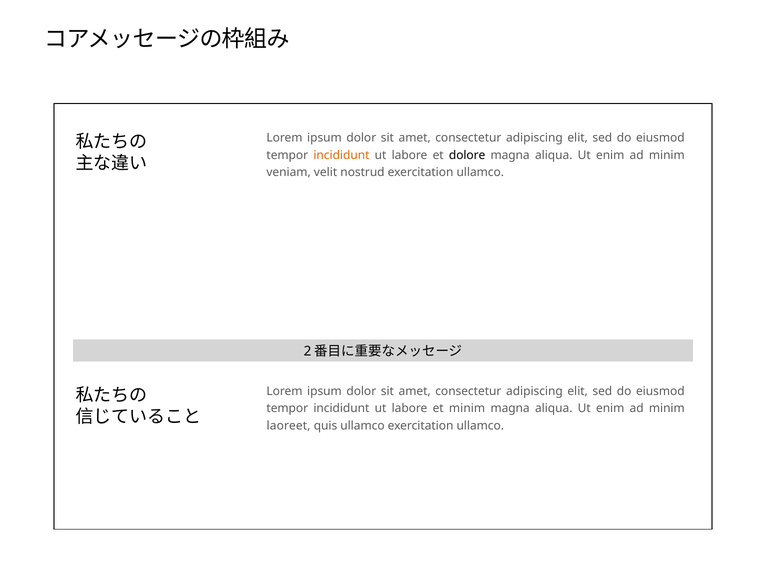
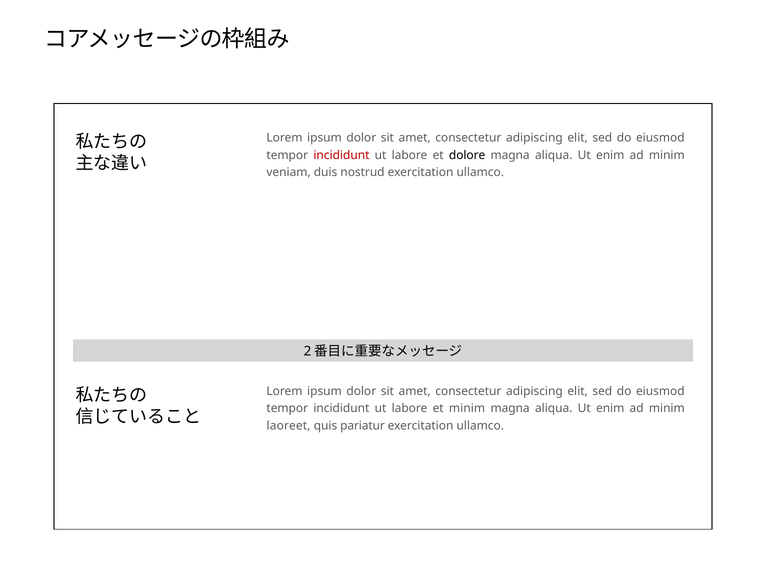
incididunt at (341, 155) colour: orange -> red
velit: velit -> duis
quis ullamco: ullamco -> pariatur
